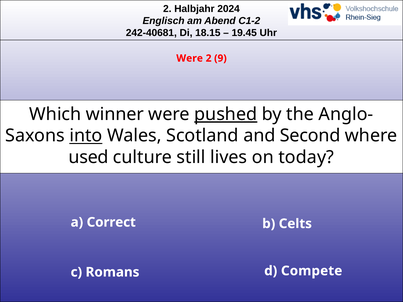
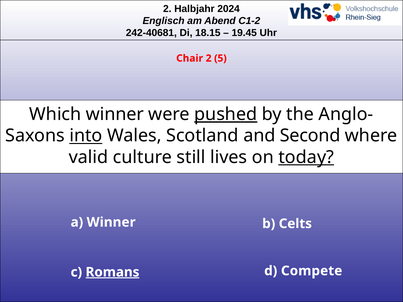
Were at (190, 58): Were -> Chair
9: 9 -> 5
used: used -> valid
today underline: none -> present
a Correct: Correct -> Winner
Romans underline: none -> present
